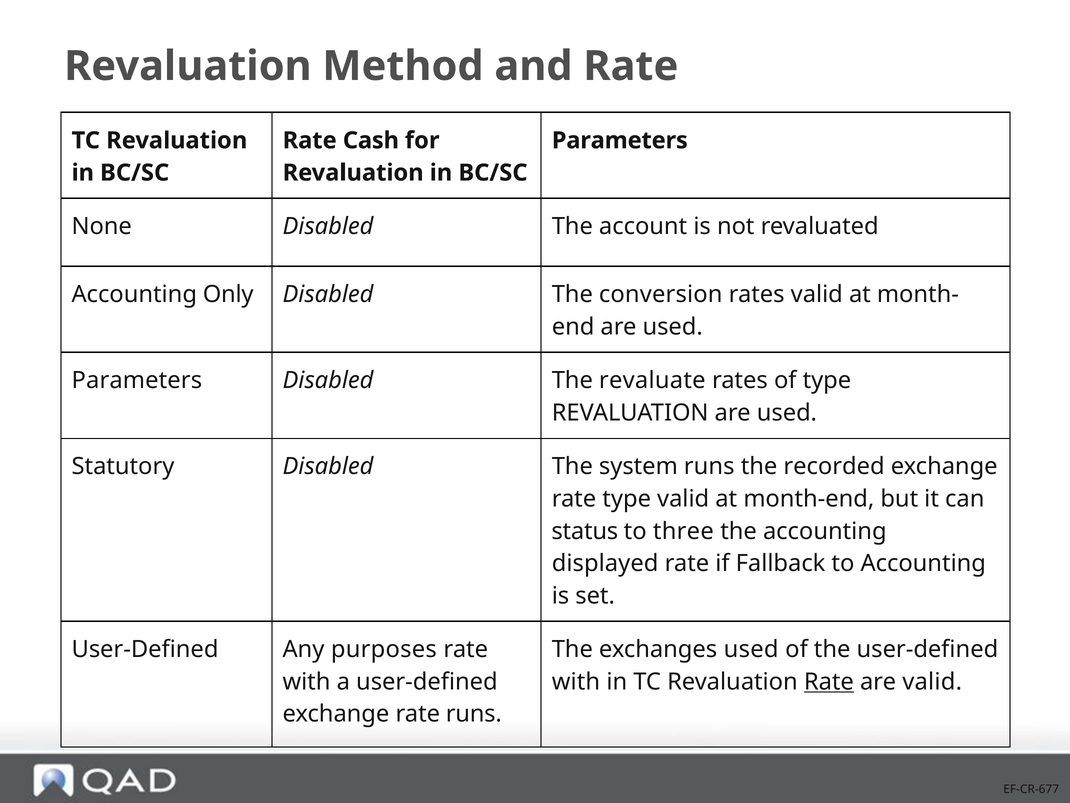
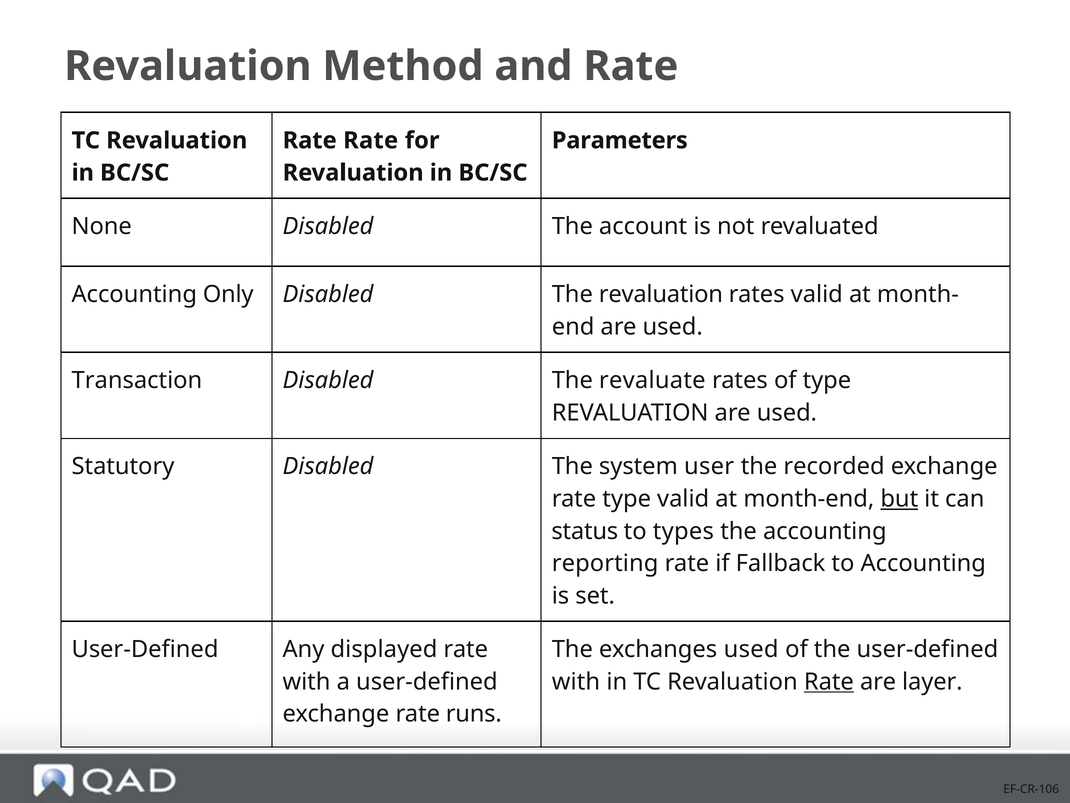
Rate Cash: Cash -> Rate
The conversion: conversion -> revaluation
Parameters at (137, 380): Parameters -> Transaction
system runs: runs -> user
but underline: none -> present
three: three -> types
displayed: displayed -> reporting
purposes: purposes -> displayed
are valid: valid -> layer
EF-CR-677: EF-CR-677 -> EF-CR-106
